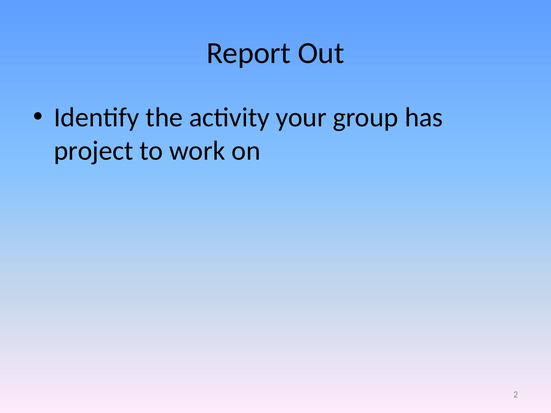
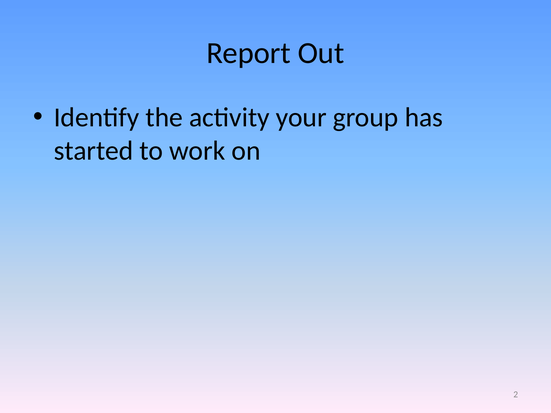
project: project -> started
